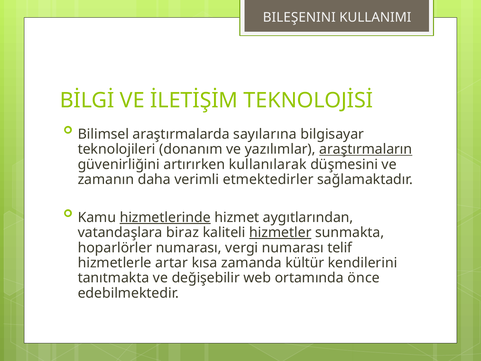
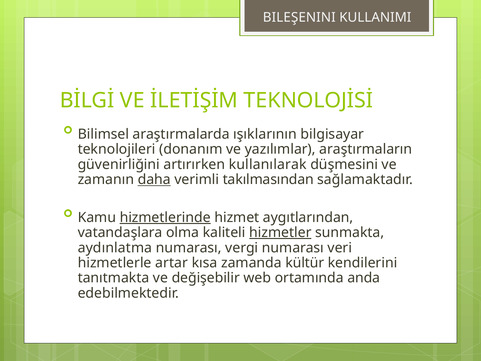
sayılarına: sayılarına -> ışıklarının
araştırmaların underline: present -> none
daha underline: none -> present
etmektedirler: etmektedirler -> takılmasından
biraz: biraz -> olma
hoparlörler: hoparlörler -> aydınlatma
telif: telif -> veri
önce: önce -> anda
